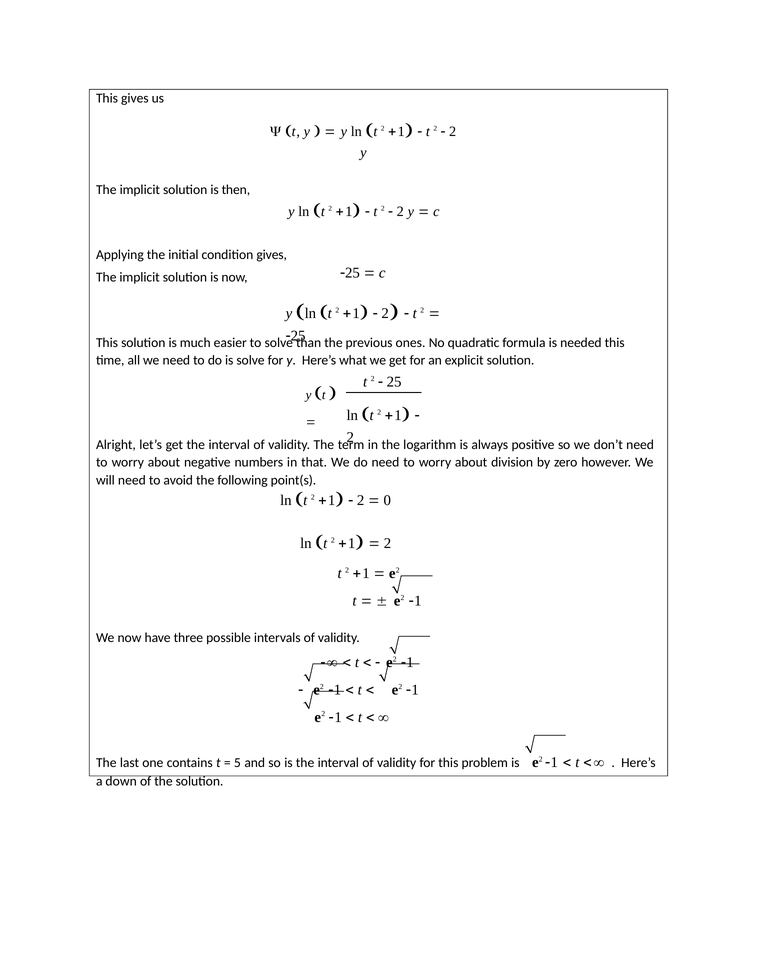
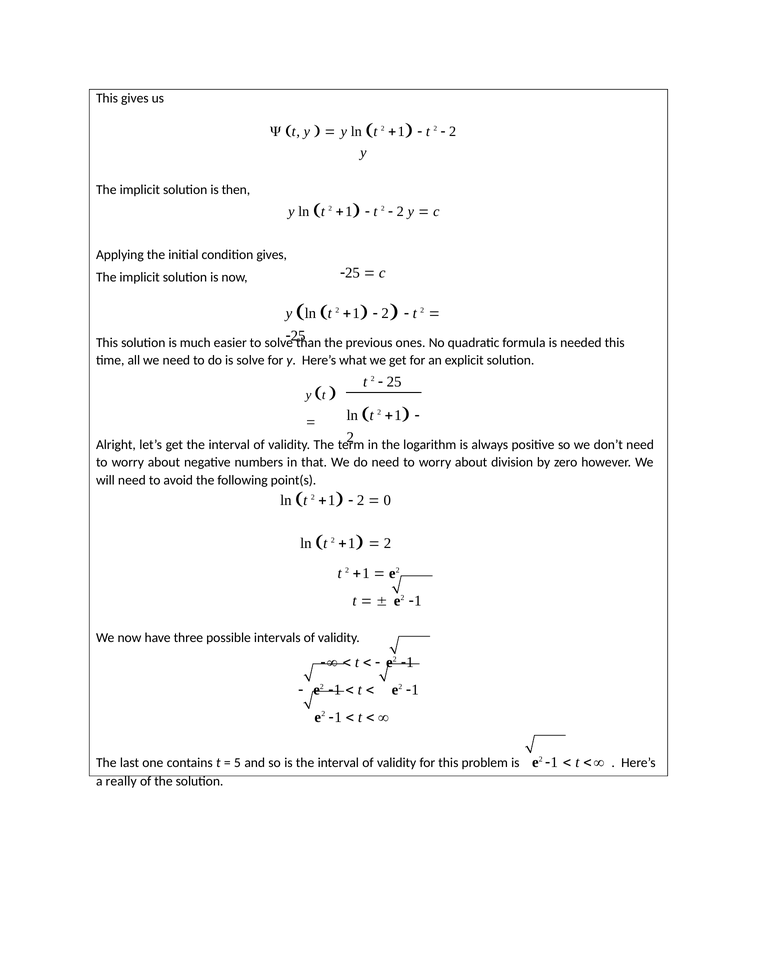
down: down -> really
